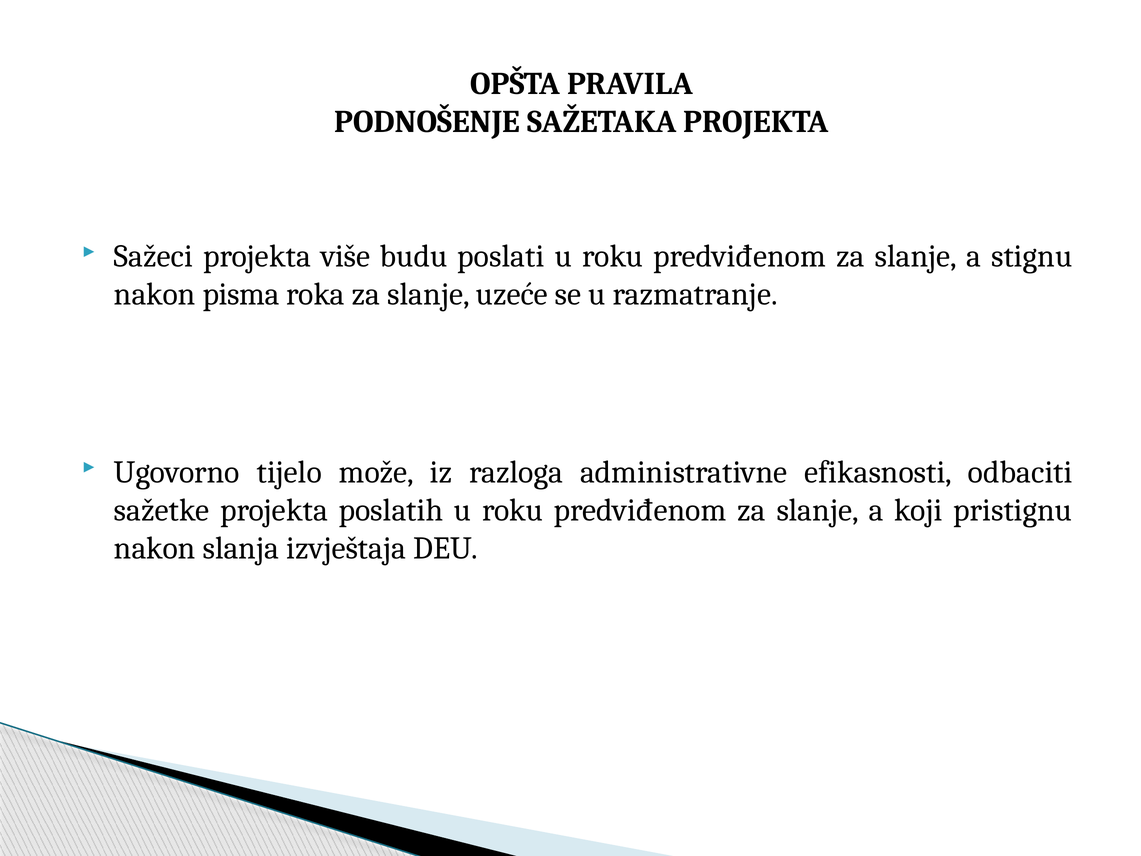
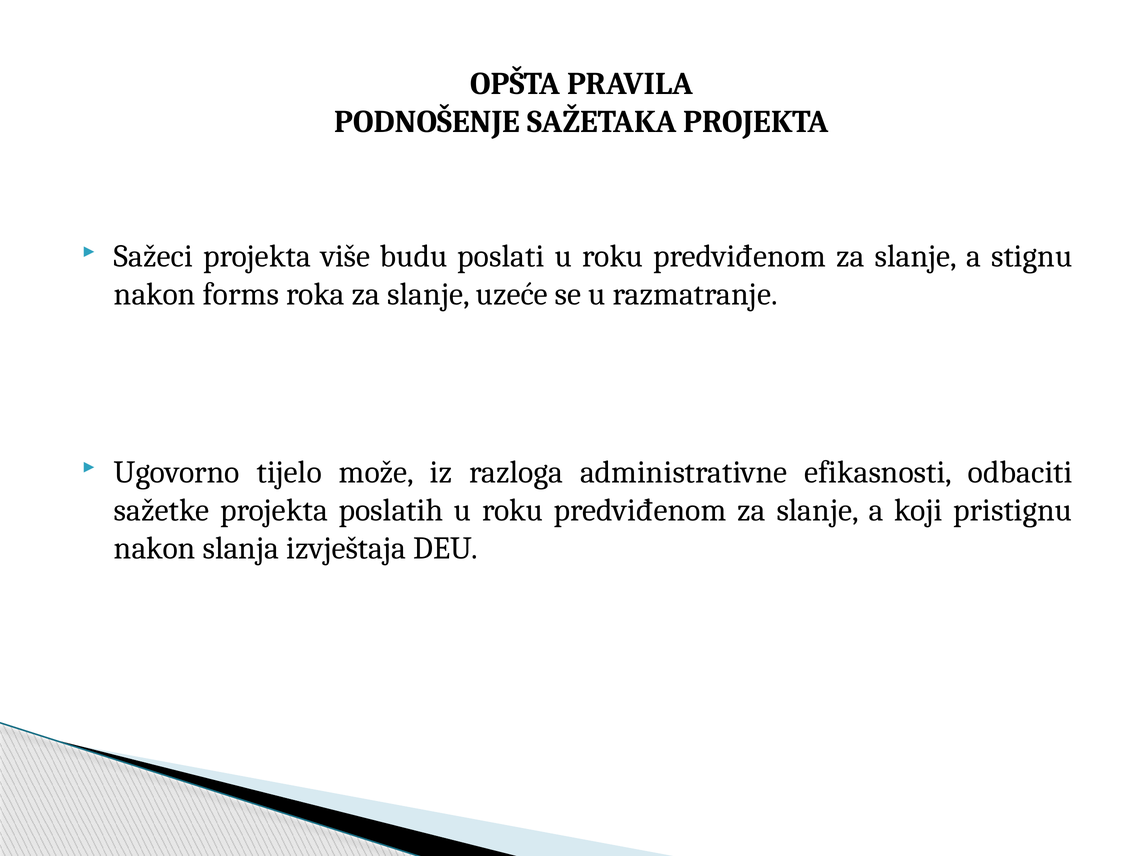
pisma: pisma -> forms
